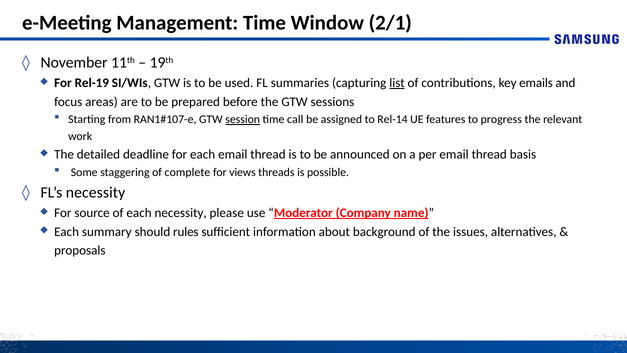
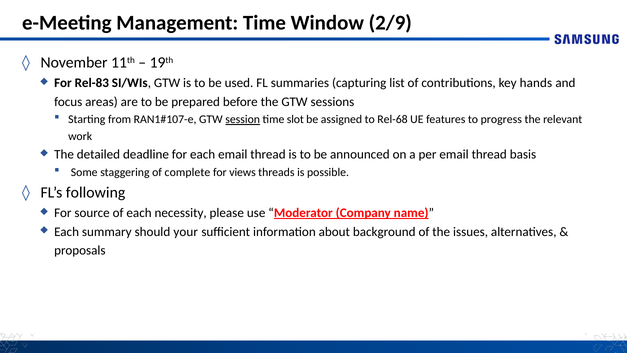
2/1: 2/1 -> 2/9
Rel-19: Rel-19 -> Rel-83
list underline: present -> none
emails: emails -> hands
call: call -> slot
Rel-14: Rel-14 -> Rel-68
FL’s necessity: necessity -> following
rules: rules -> your
